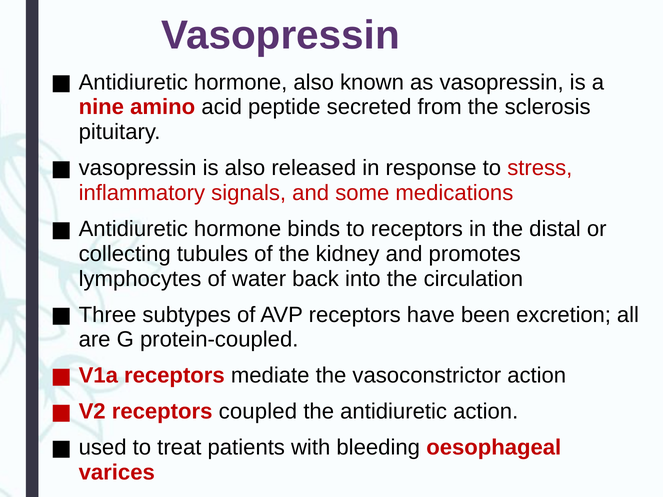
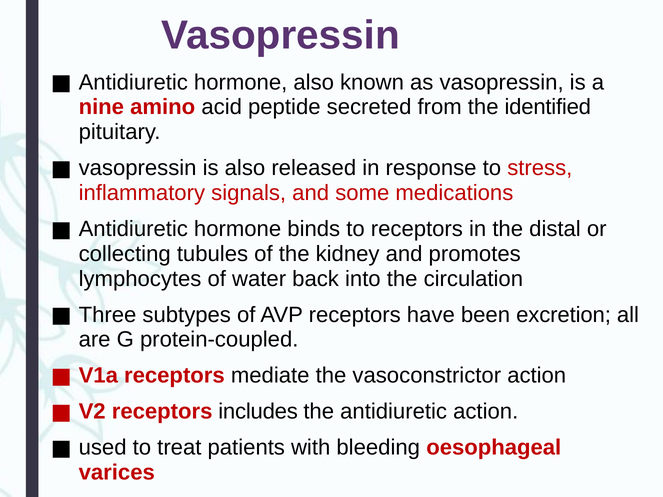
sclerosis: sclerosis -> identified
coupled: coupled -> includes
